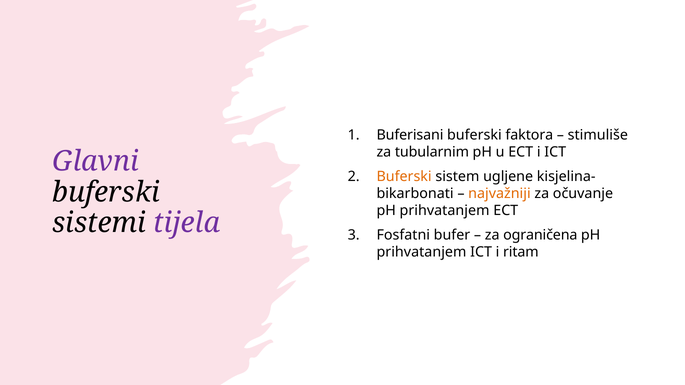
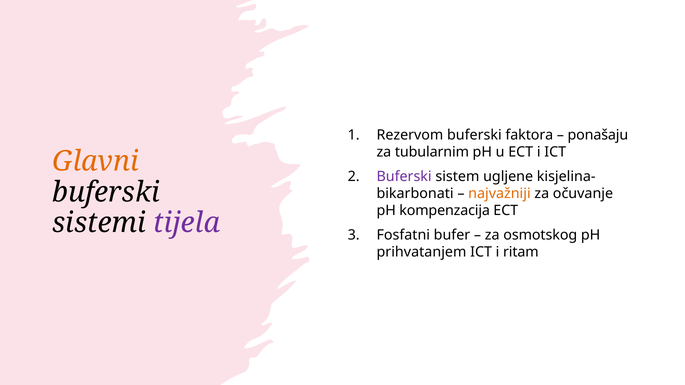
Buferisani: Buferisani -> Rezervom
stimuliše: stimuliše -> ponašaju
Glavni colour: purple -> orange
Buferski at (404, 176) colour: orange -> purple
prihvatanjem at (445, 211): prihvatanjem -> kompenzacija
ograničena: ograničena -> osmotskog
